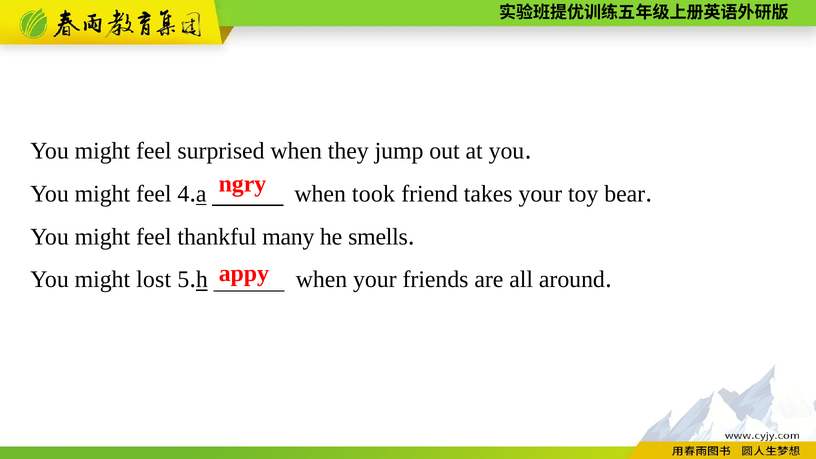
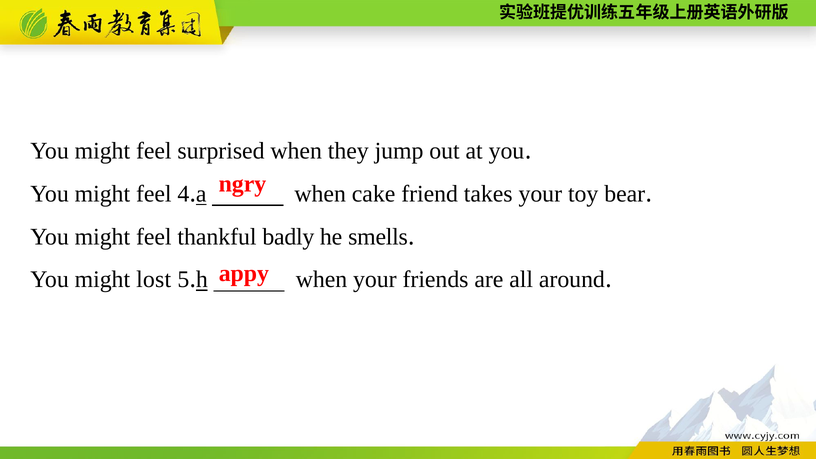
took: took -> cake
many: many -> badly
